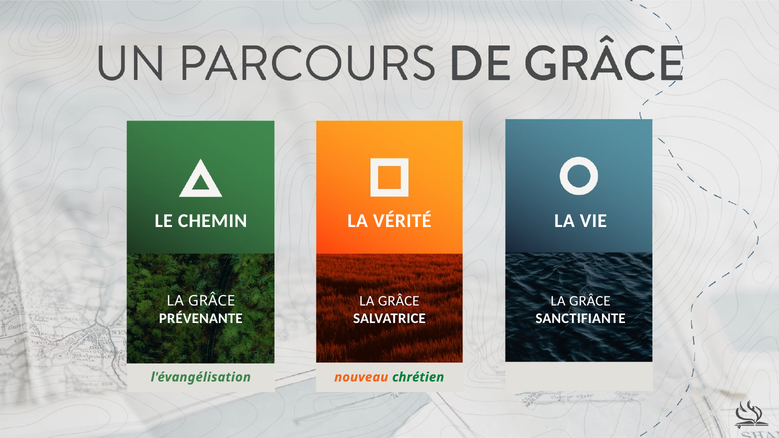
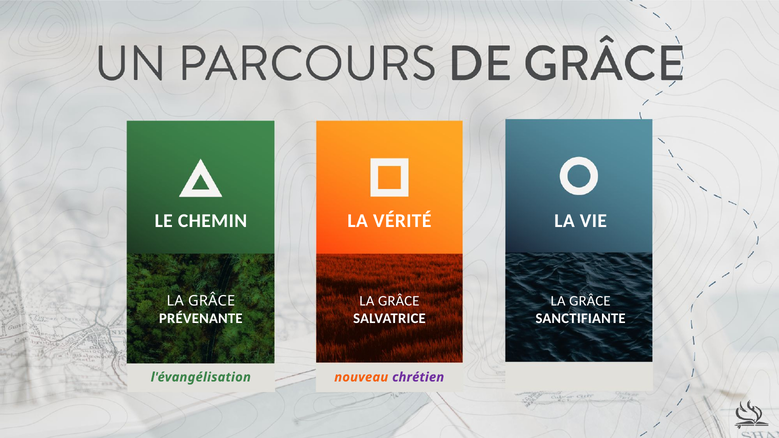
chrétien colour: green -> purple
